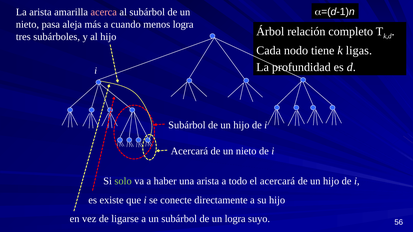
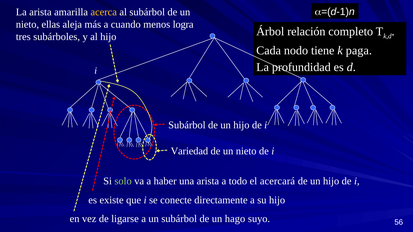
acerca colour: pink -> yellow
pasa: pasa -> ellas
ligas: ligas -> paga
Acercará at (189, 151): Acercará -> Variedad
un logra: logra -> hago
